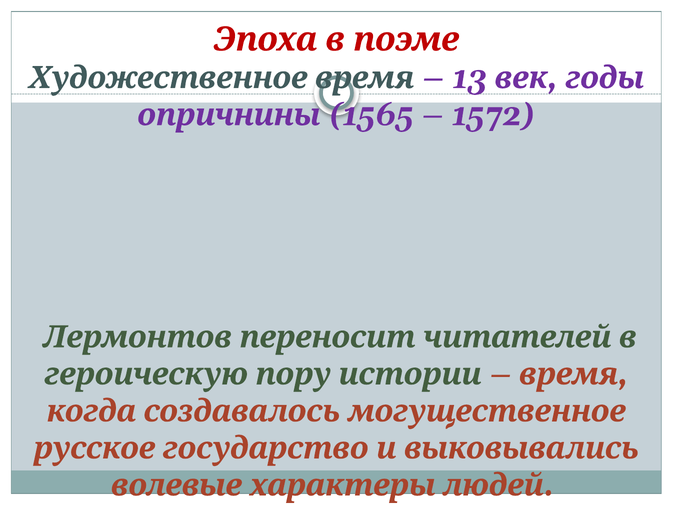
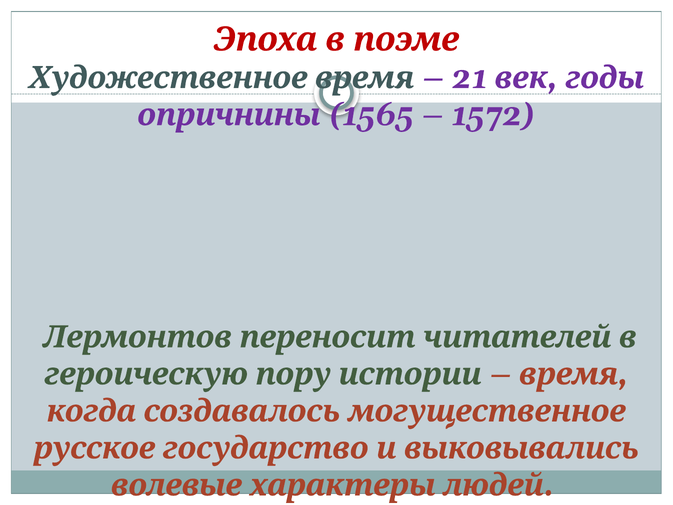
13: 13 -> 21
